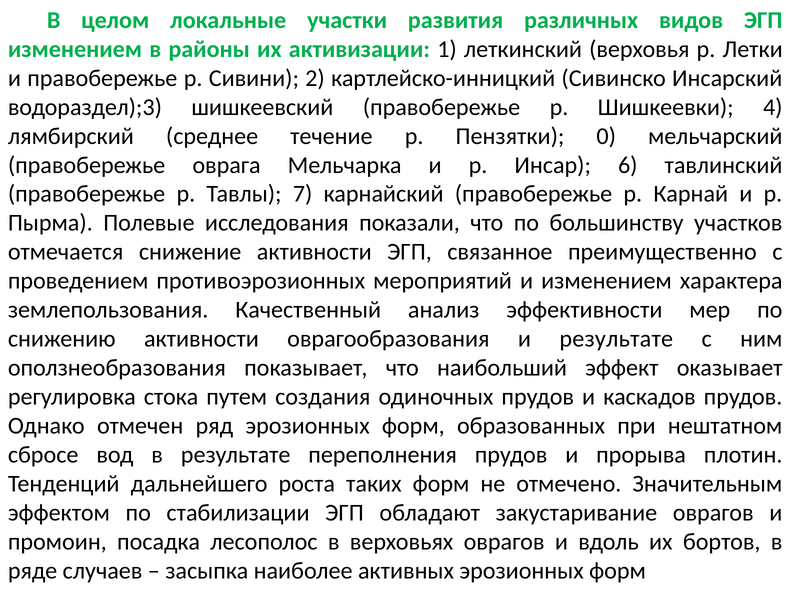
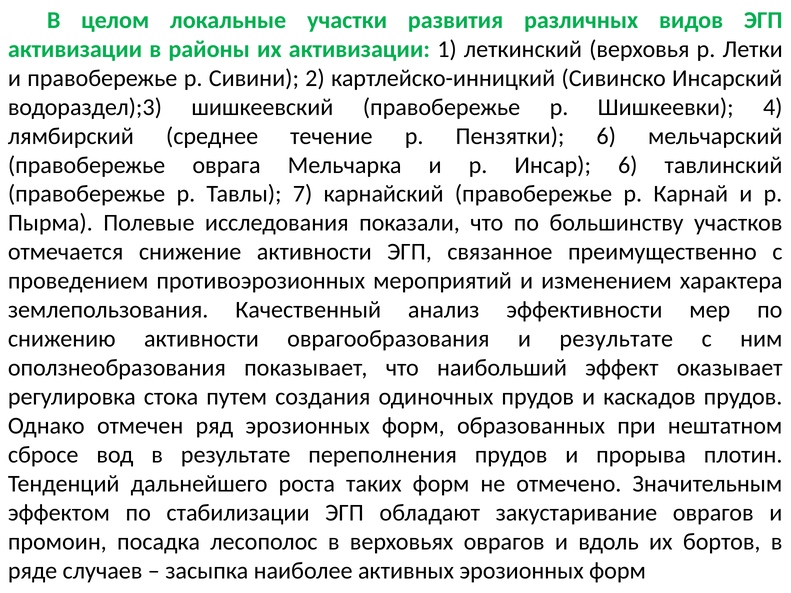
изменением at (75, 49): изменением -> активизации
Пензятки 0: 0 -> 6
